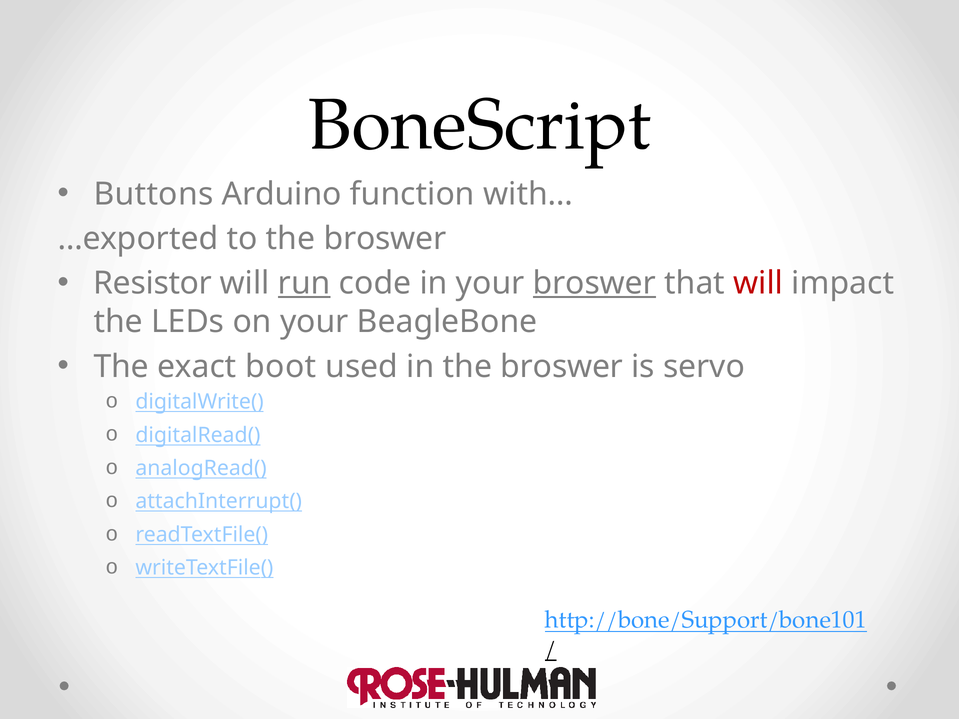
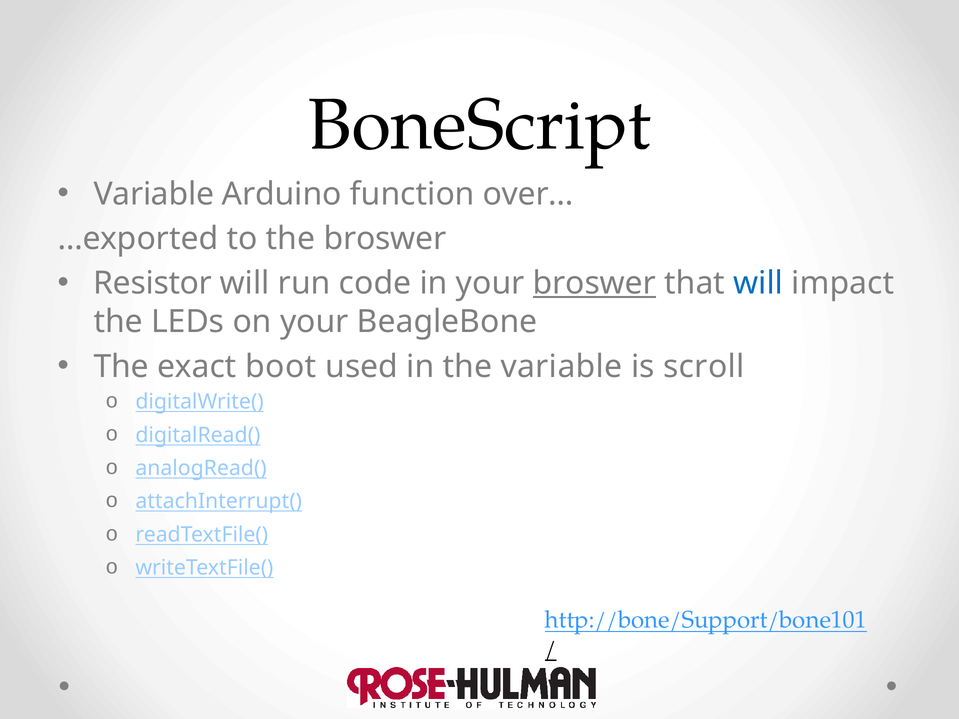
Buttons at (153, 194): Buttons -> Variable
with…: with… -> over…
run underline: present -> none
will at (758, 284) colour: red -> blue
in the broswer: broswer -> variable
servo: servo -> scroll
